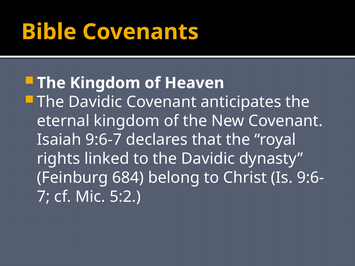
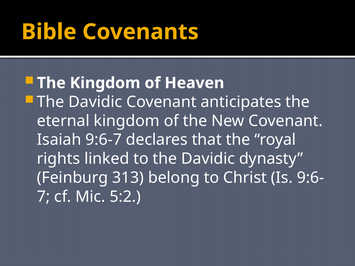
684: 684 -> 313
